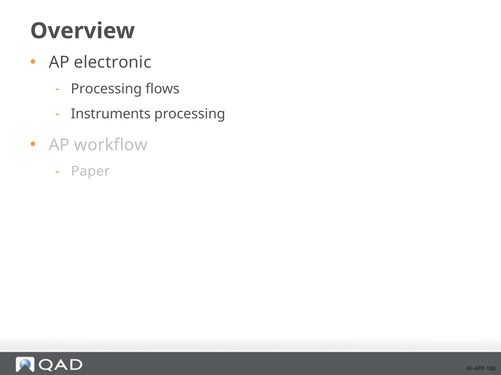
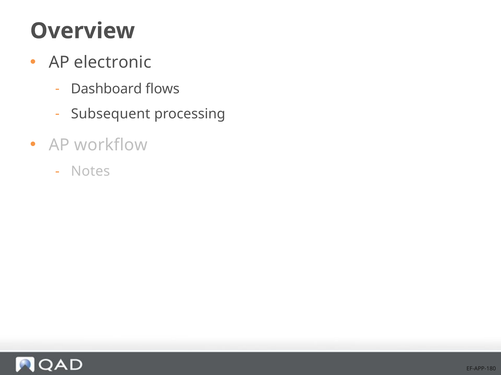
Processing at (106, 89): Processing -> Dashboard
Instruments: Instruments -> Subsequent
Paper: Paper -> Notes
